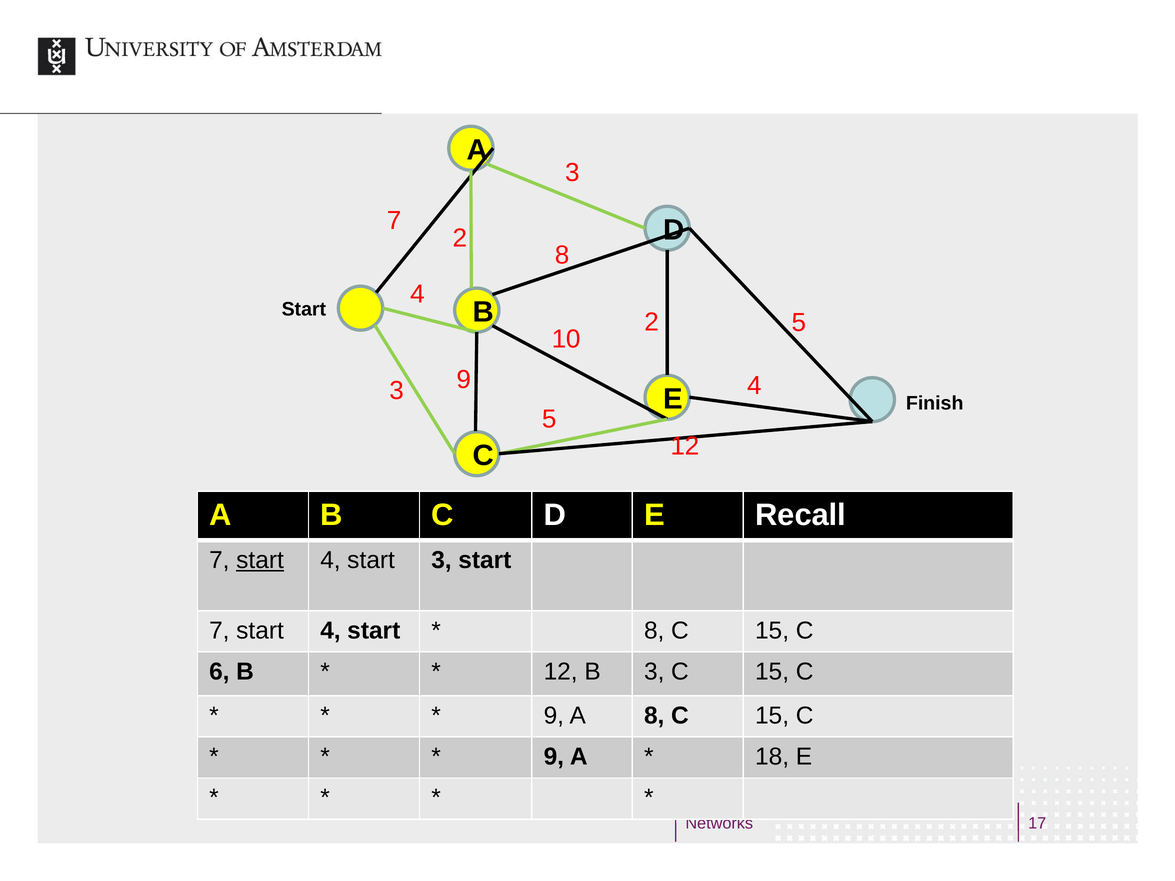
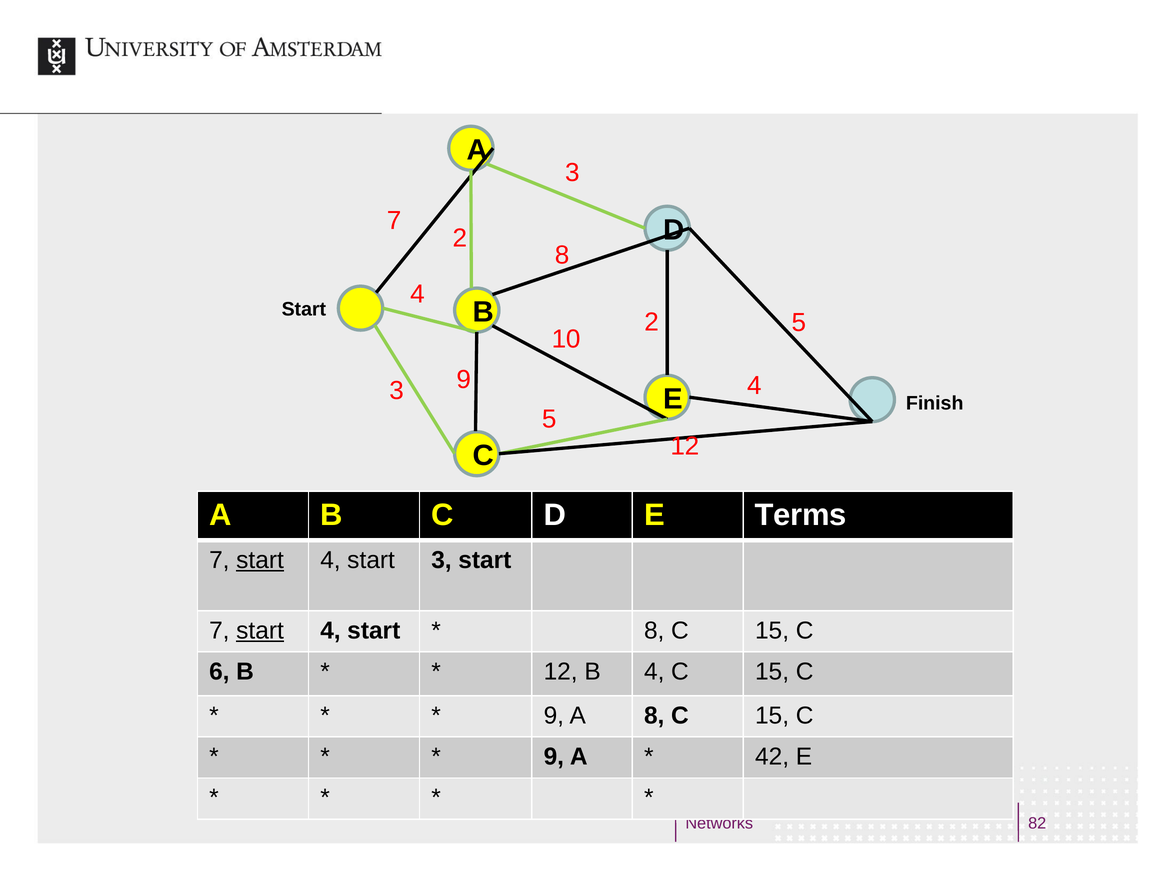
Recall: Recall -> Terms
start at (260, 631) underline: none -> present
B 3: 3 -> 4
18: 18 -> 42
17: 17 -> 82
